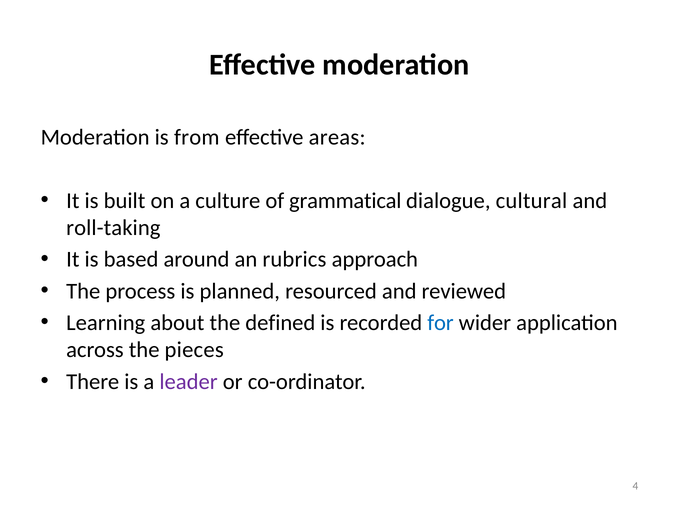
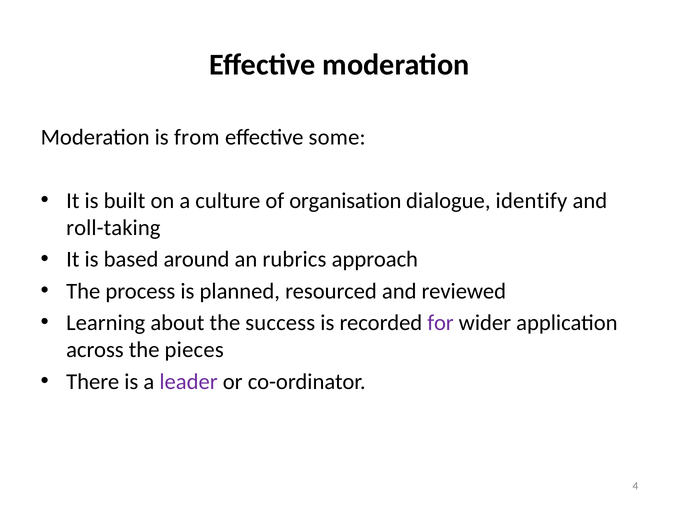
areas: areas -> some
grammatical: grammatical -> organisation
cultural: cultural -> identify
defined: defined -> success
for colour: blue -> purple
